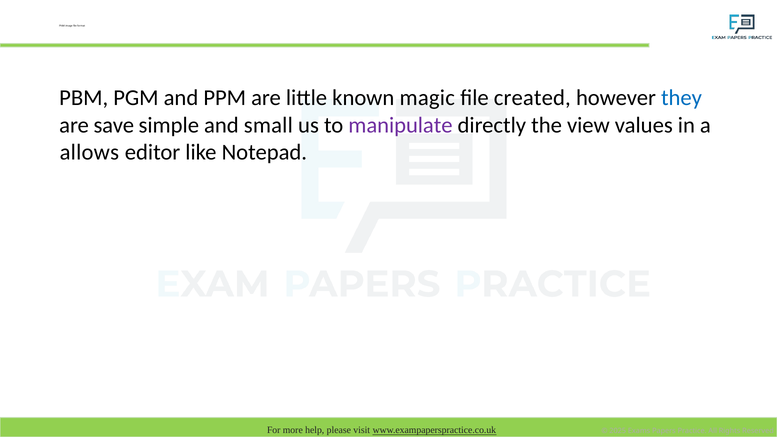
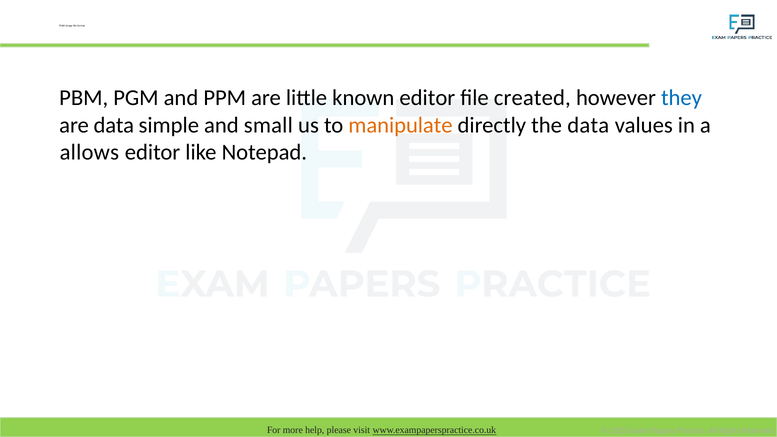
known magic: magic -> editor
are save: save -> data
manipulate colour: purple -> orange
the view: view -> data
